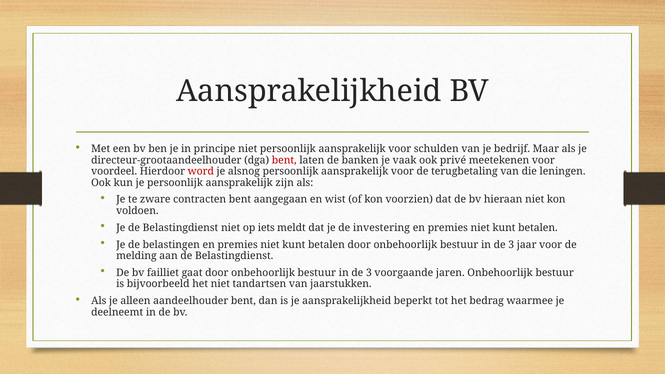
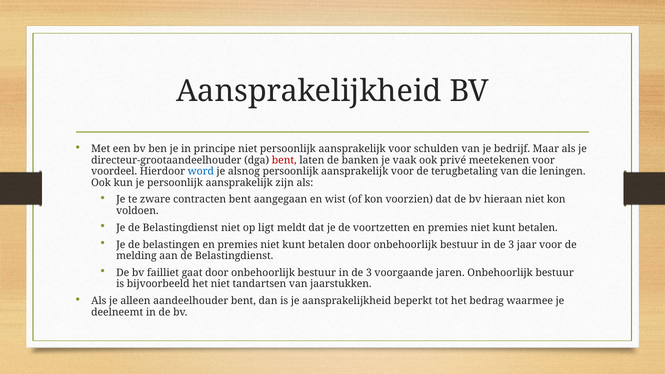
word colour: red -> blue
iets: iets -> ligt
investering: investering -> voortzetten
